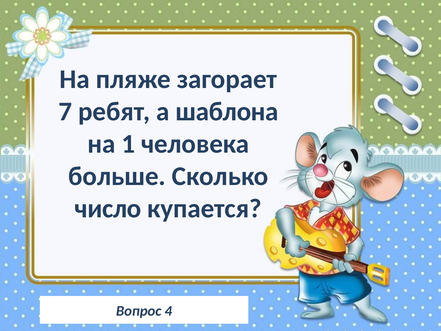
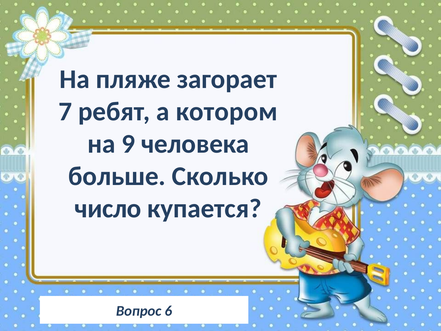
шаблона: шаблона -> котором
1: 1 -> 9
4: 4 -> 6
